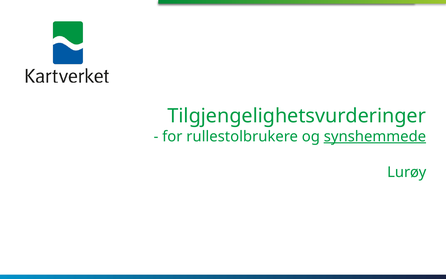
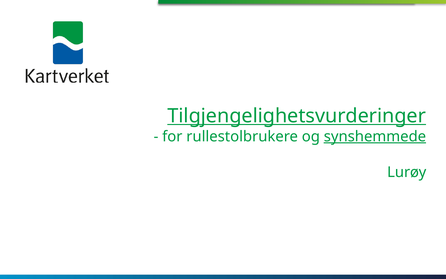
Tilgjengelighetsvurderinger underline: none -> present
